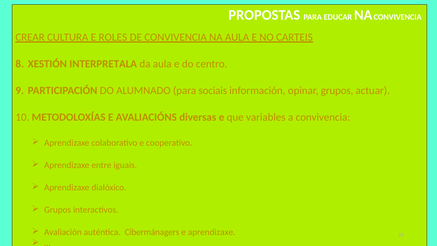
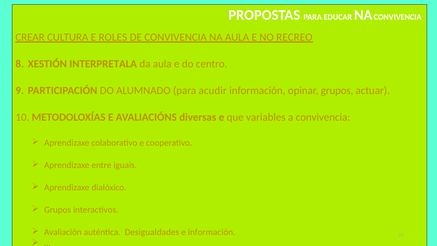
CARTEIS: CARTEIS -> RECREO
sociais: sociais -> acudir
Cibermánagers: Cibermánagers -> Desigualdades
e aprendizaxe: aprendizaxe -> información
